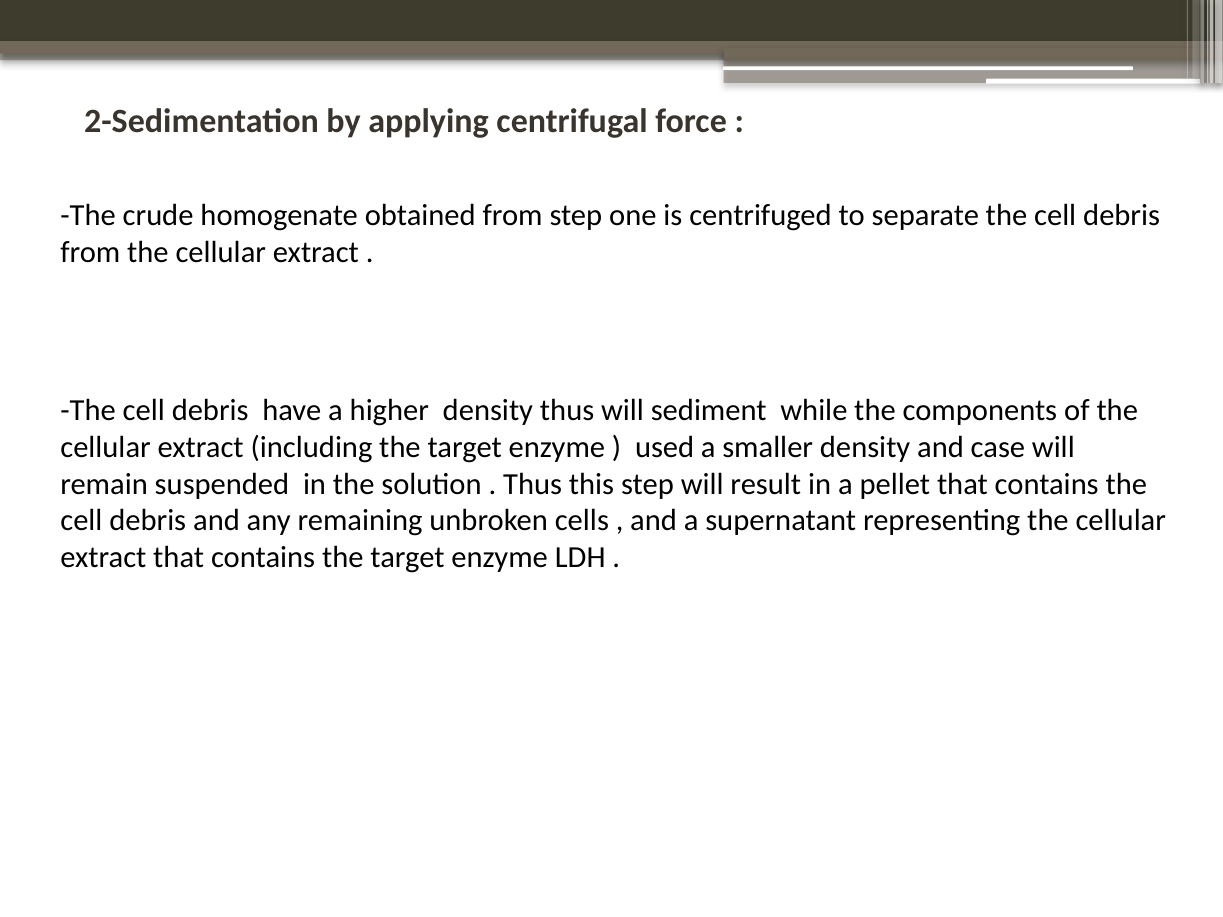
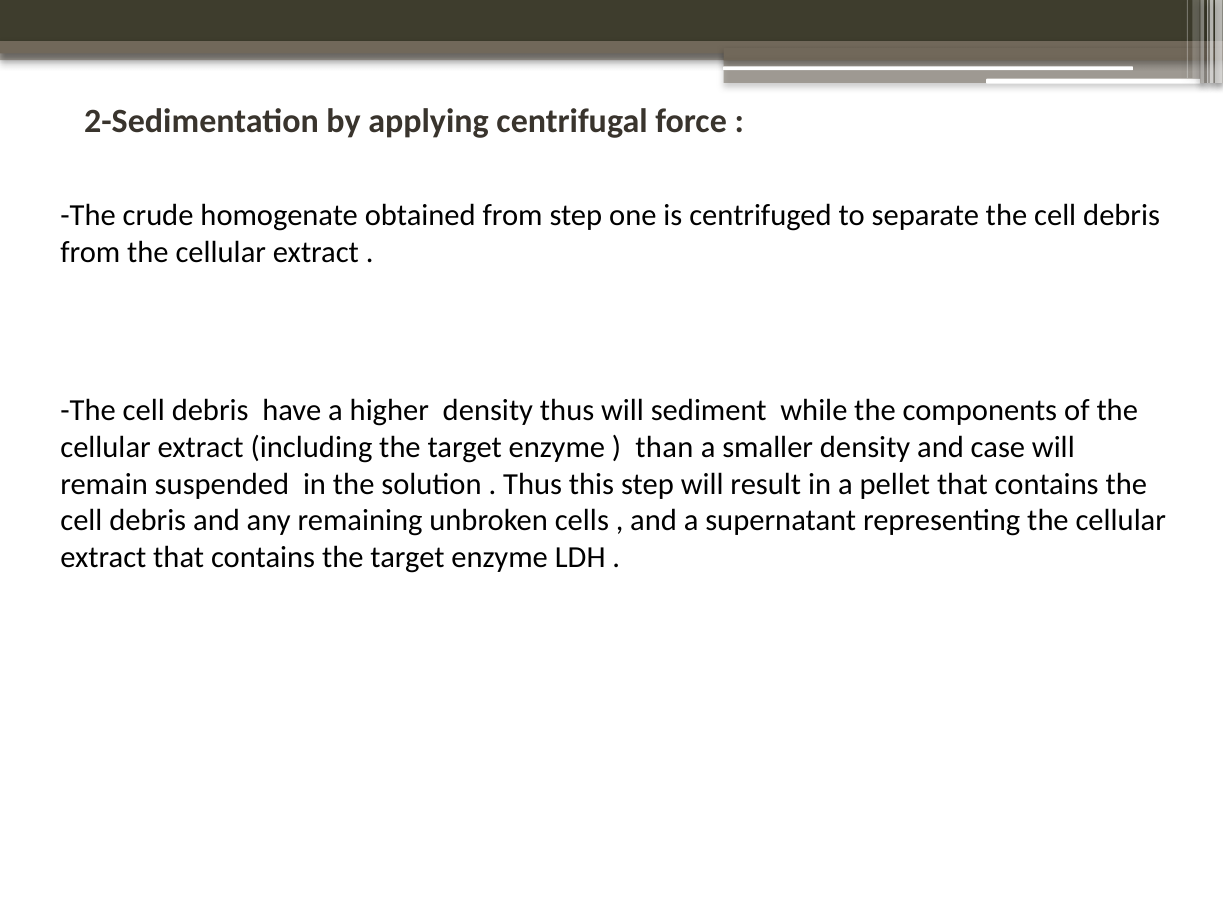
used: used -> than
